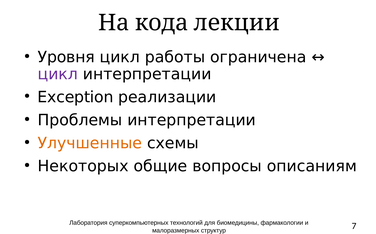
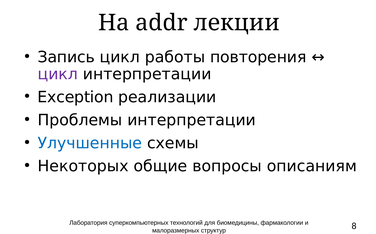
кода: кода -> addr
Уровня: Уровня -> Запись
ограничена: ограничена -> повторения
Улучшенные colour: orange -> blue
7: 7 -> 8
